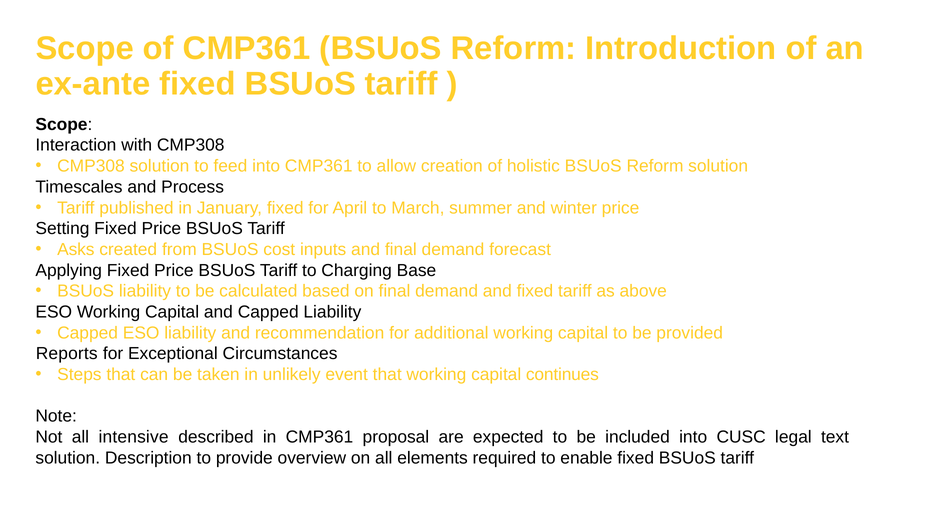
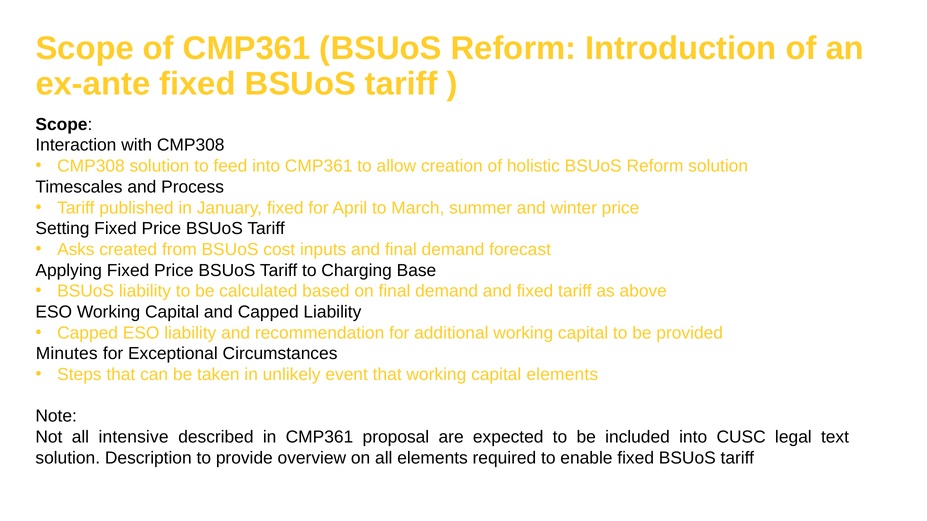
Reports: Reports -> Minutes
capital continues: continues -> elements
